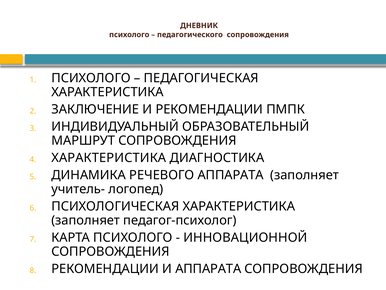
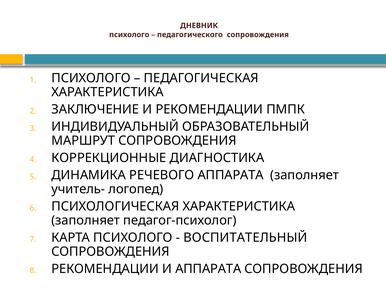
ХАРАКТЕРИСТИКА at (109, 158): ХАРАКТЕРИСТИКА -> КОРРЕКЦИОННЫЕ
ИННОВАЦИОННОЙ: ИННОВАЦИОННОЙ -> ВОСПИТАТЕЛЬНЫЙ
